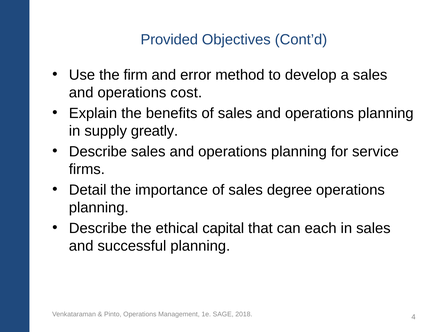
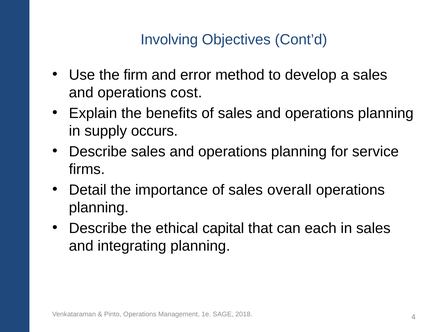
Provided: Provided -> Involving
greatly: greatly -> occurs
degree: degree -> overall
successful: successful -> integrating
